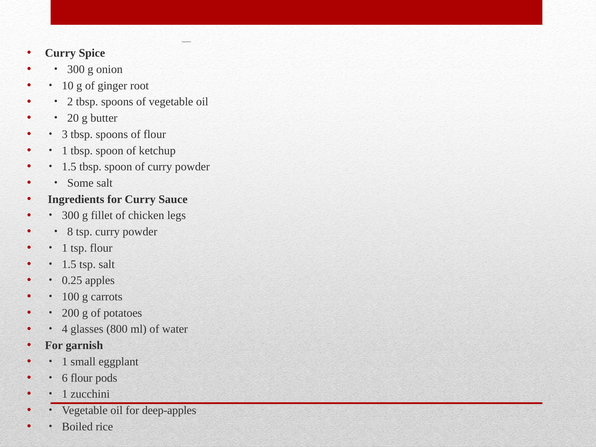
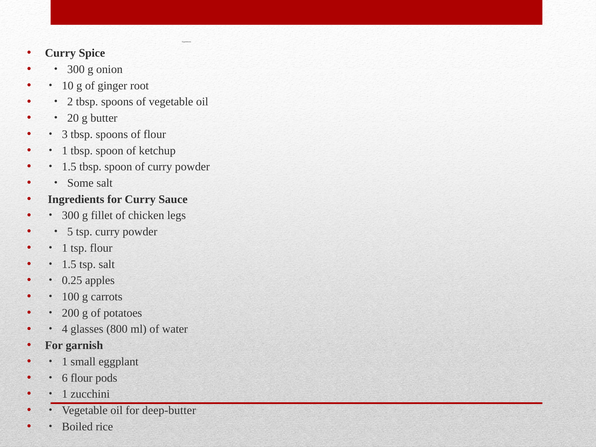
8: 8 -> 5
deep-apples: deep-apples -> deep-butter
